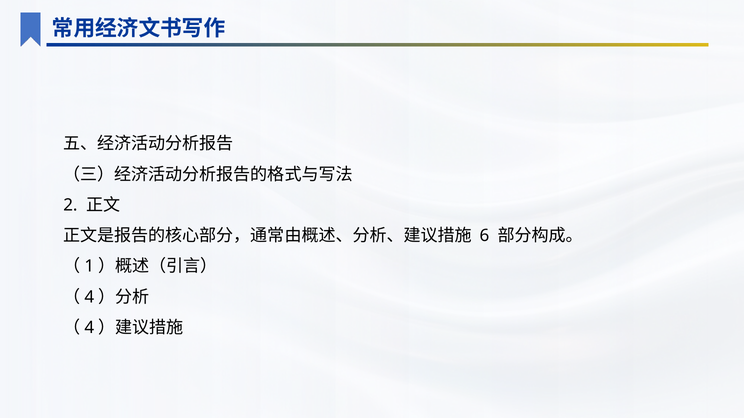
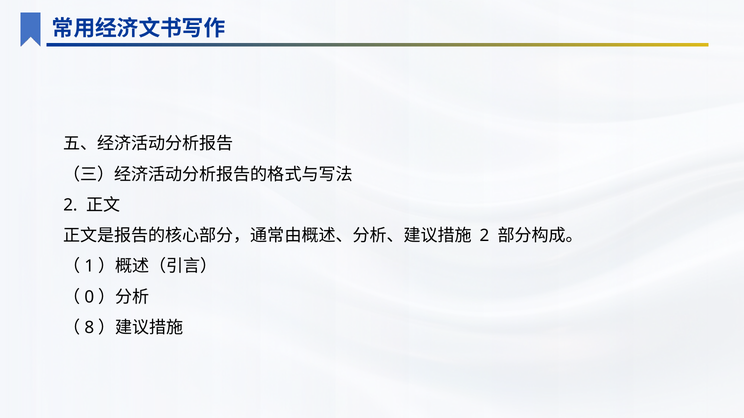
6 at (484, 236): 6 -> 2
4 at (89, 297): 4 -> 0
4 at (89, 328): 4 -> 8
